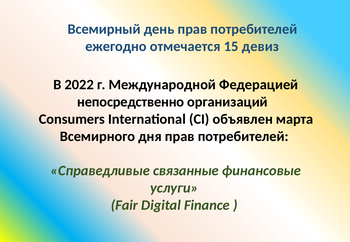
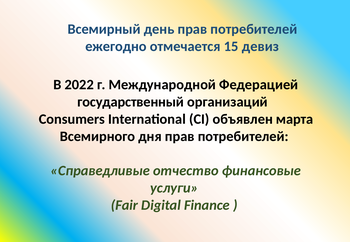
непосредственно: непосредственно -> государственный
связанные: связанные -> отчество
